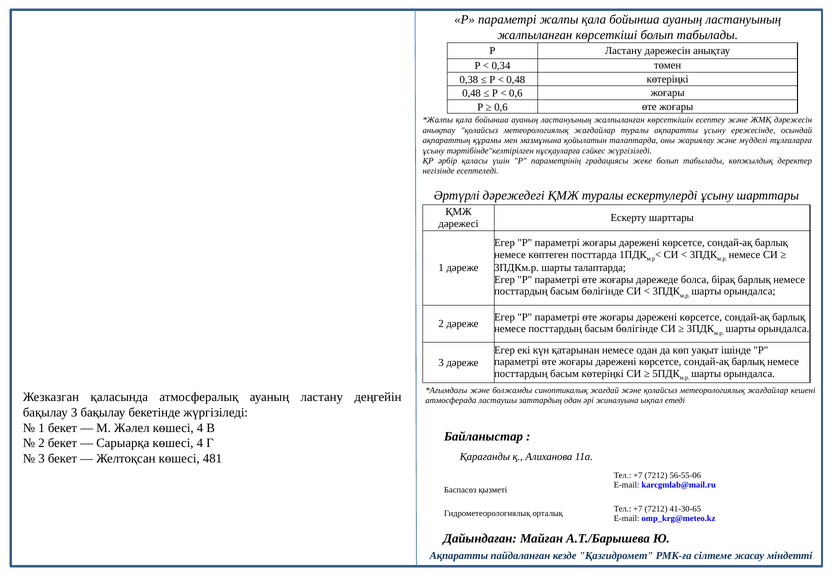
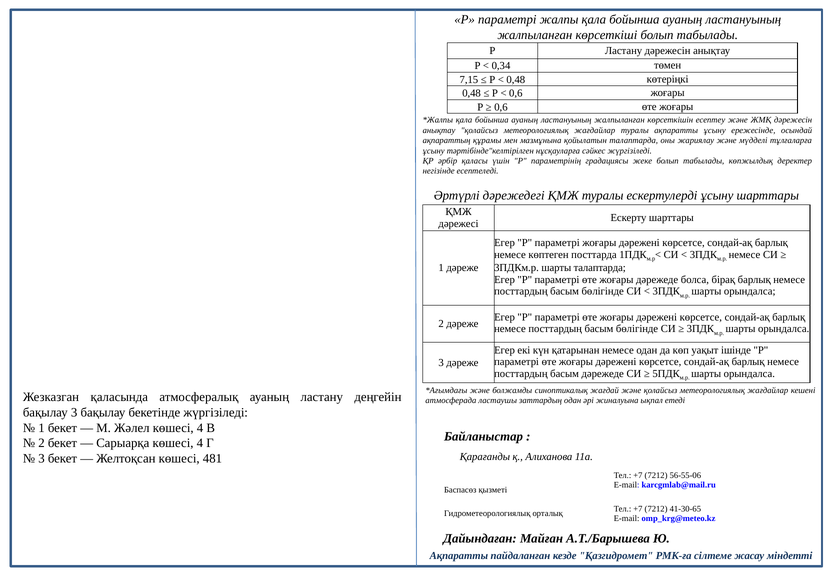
0,38: 0,38 -> 7,15
басым көтеріңкі: көтеріңкі -> дәрежеде
